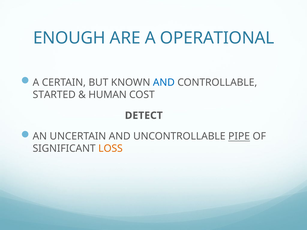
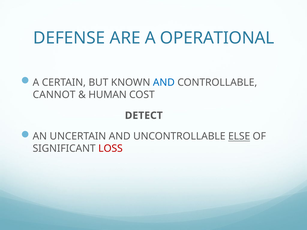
ENOUGH: ENOUGH -> DEFENSE
STARTED: STARTED -> CANNOT
PIPE: PIPE -> ELSE
LOSS colour: orange -> red
